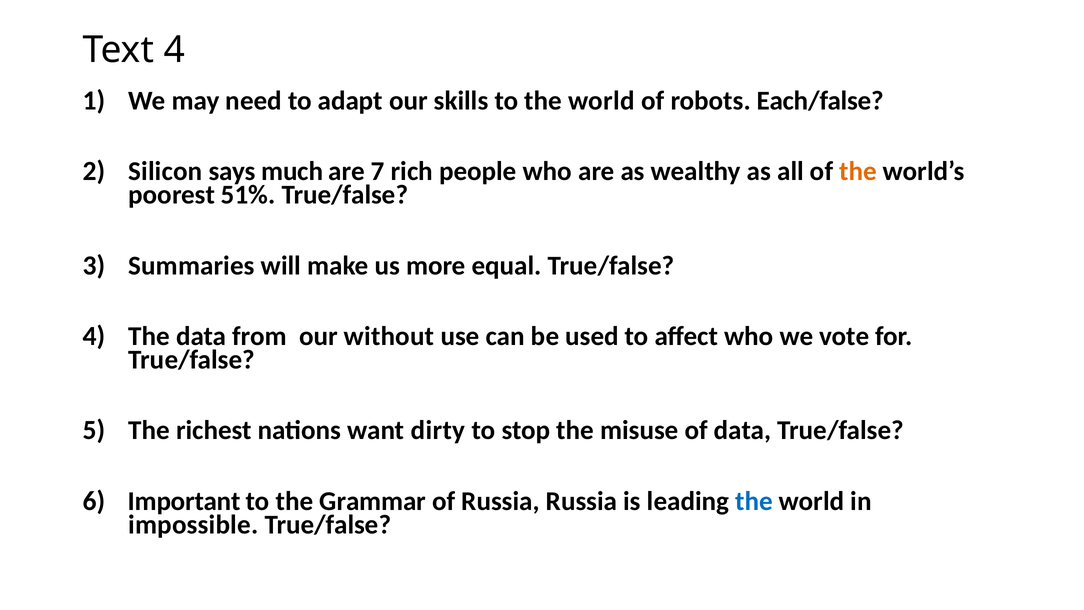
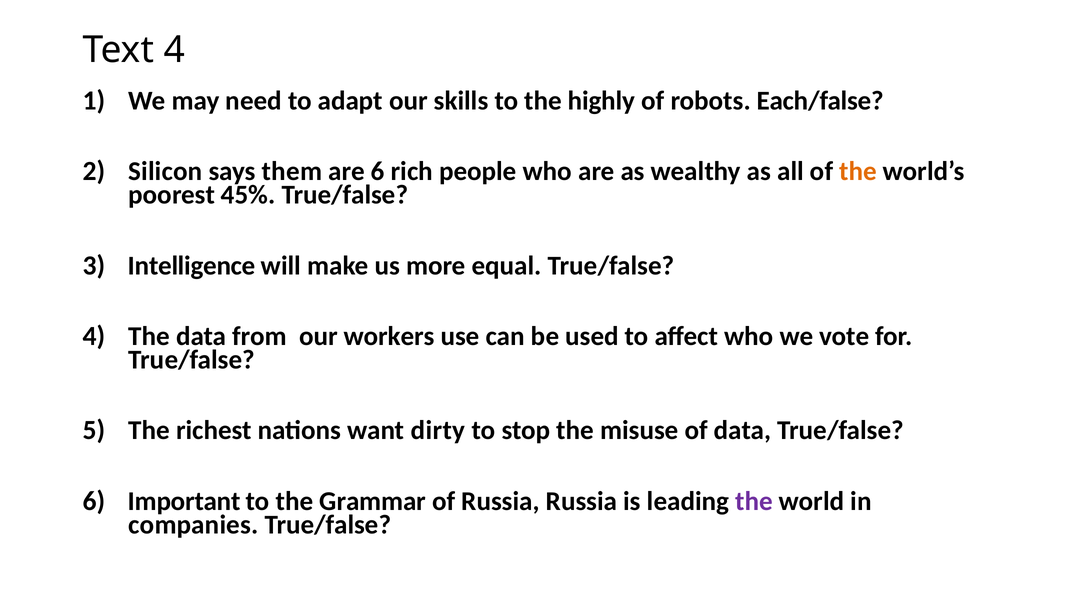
to the world: world -> highly
much: much -> them
are 7: 7 -> 6
51%: 51% -> 45%
Summaries: Summaries -> Intelligence
without: without -> workers
the at (754, 501) colour: blue -> purple
impossible: impossible -> companies
